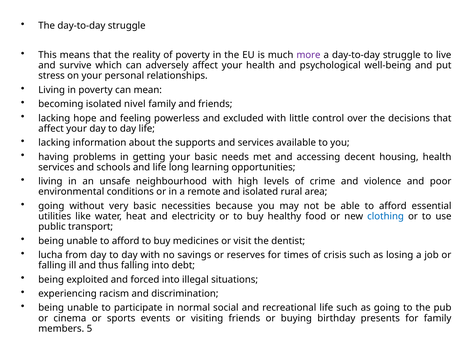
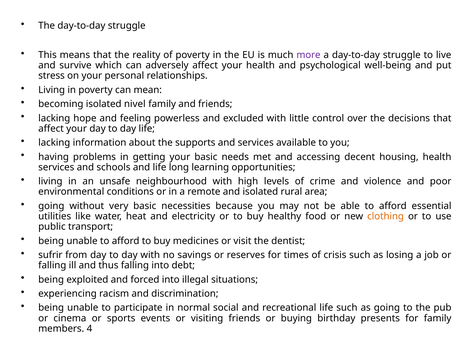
clothing colour: blue -> orange
lucha: lucha -> sufrir
5: 5 -> 4
